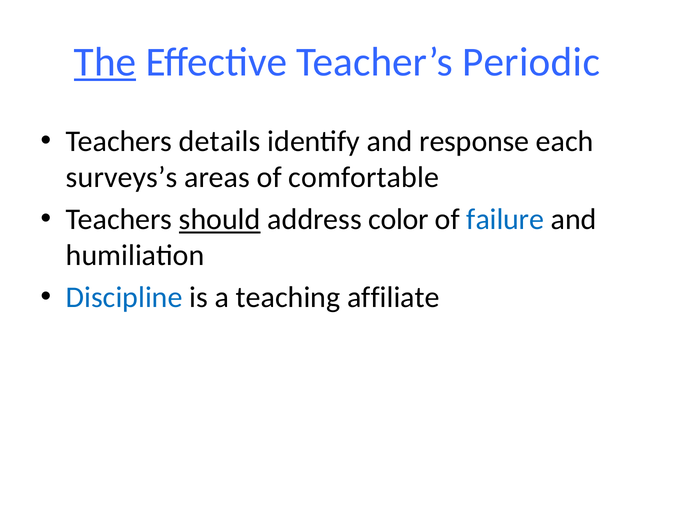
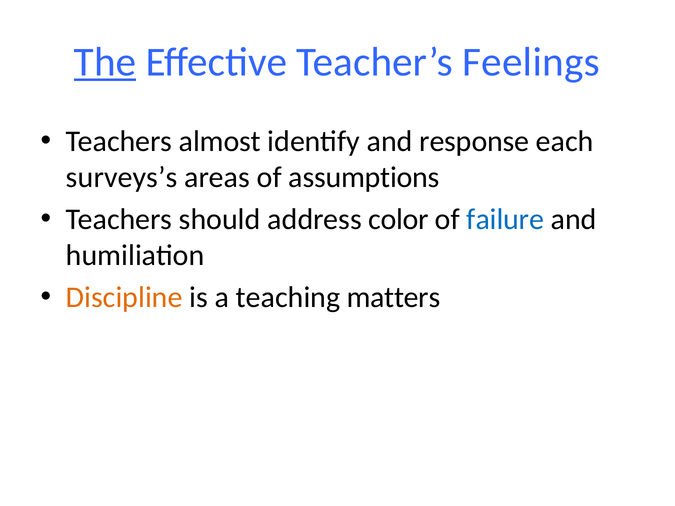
Periodic: Periodic -> Feelings
details: details -> almost
comfortable: comfortable -> assumptions
should underline: present -> none
Discipline colour: blue -> orange
affiliate: affiliate -> matters
